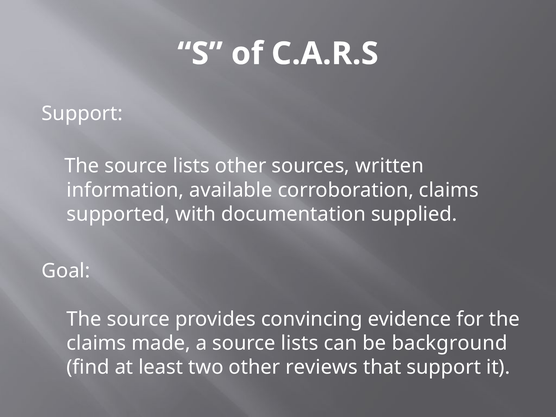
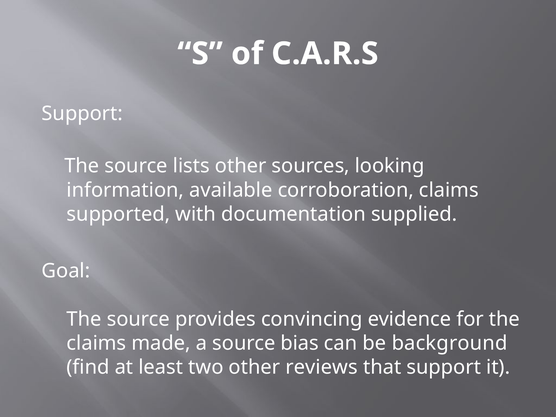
written: written -> looking
a source lists: lists -> bias
